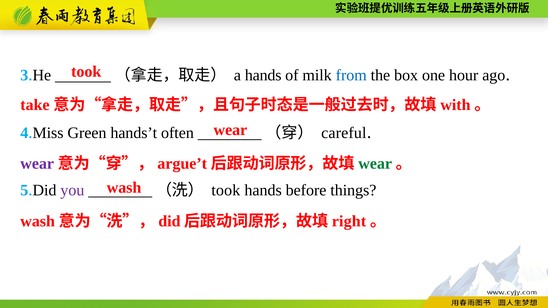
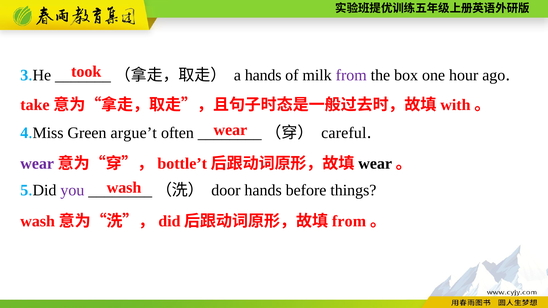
from at (351, 75) colour: blue -> purple
hands’t: hands’t -> argue’t
argue’t: argue’t -> bottle’t
wear at (375, 164) colour: green -> black
took at (226, 190): took -> door
right at (349, 221): right -> from
